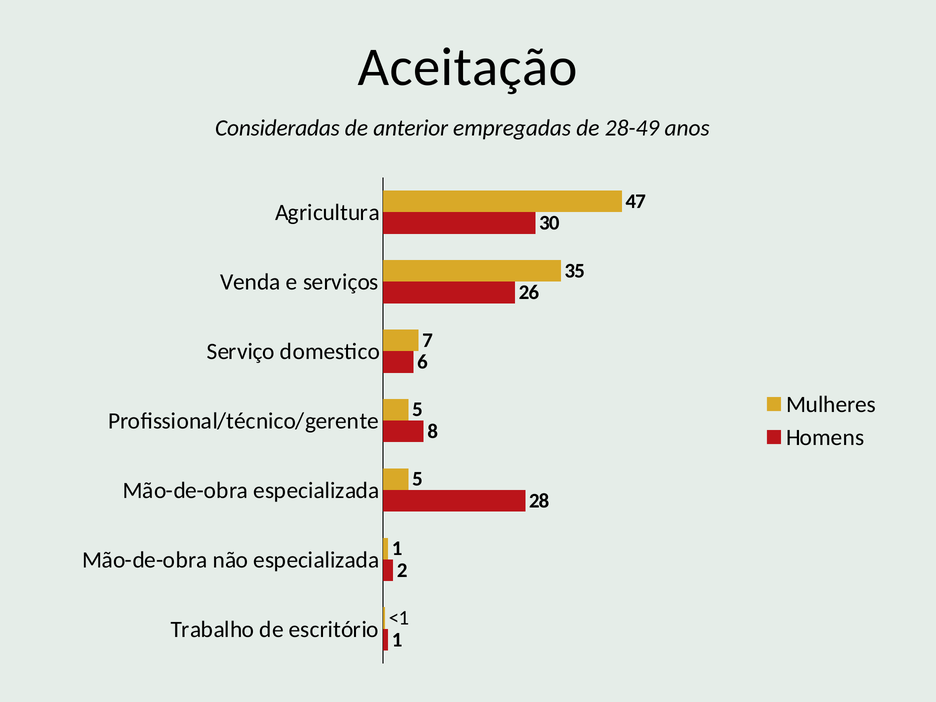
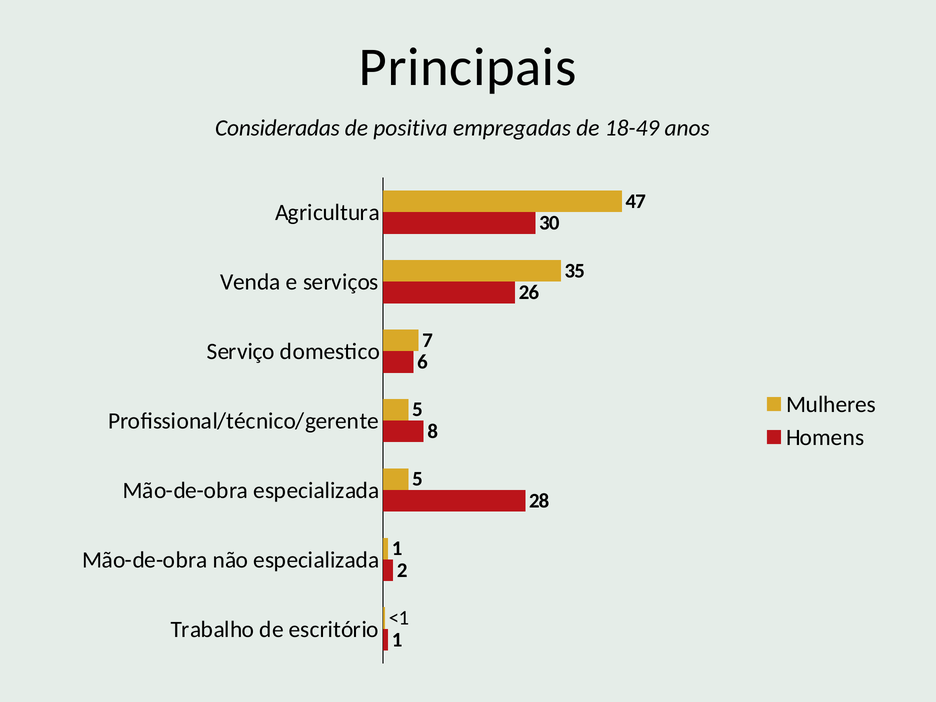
Aceitação: Aceitação -> Principais
anterior: anterior -> positiva
28-49: 28-49 -> 18-49
